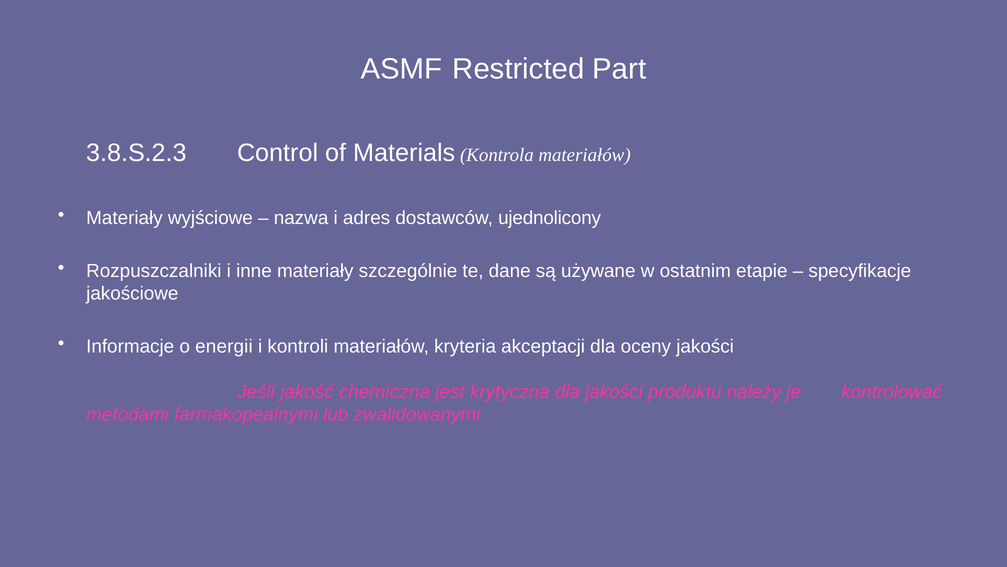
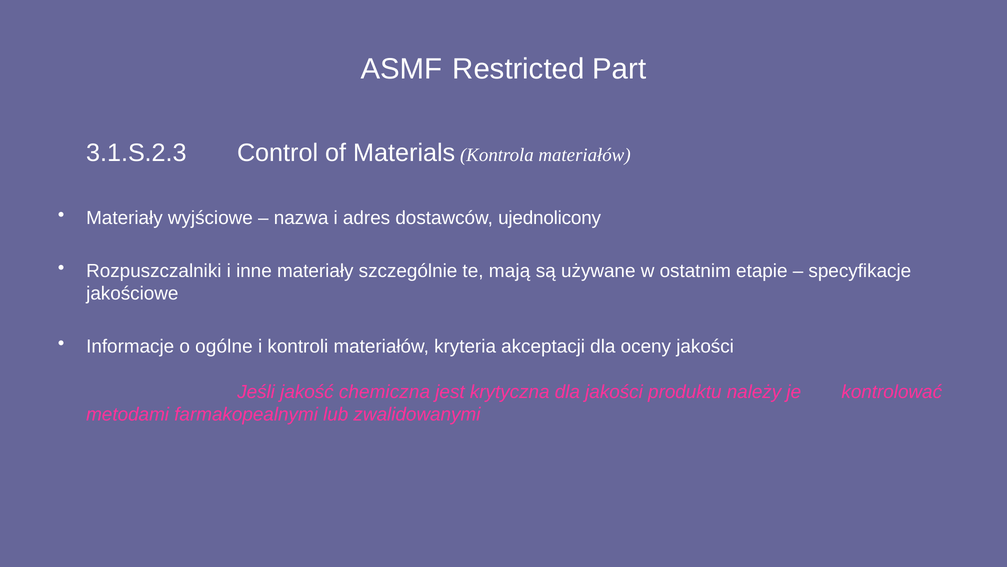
3.8.S.2.3: 3.8.S.2.3 -> 3.1.S.2.3
dane: dane -> mają
energii: energii -> ogólne
